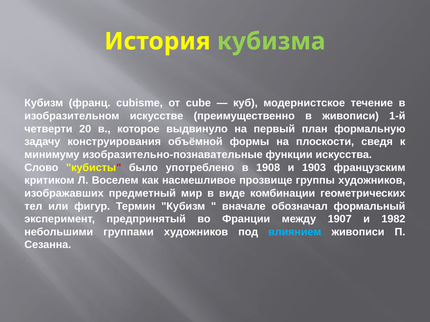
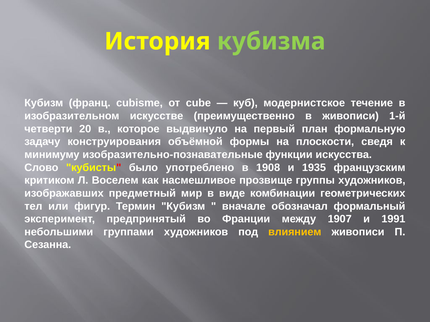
1903: 1903 -> 1935
1982: 1982 -> 1991
влиянием colour: light blue -> yellow
